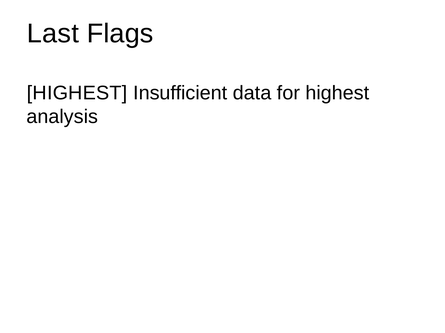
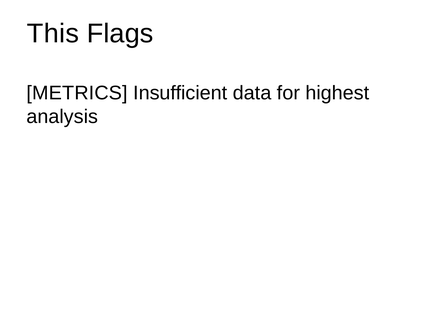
Last: Last -> This
HIGHEST at (77, 93): HIGHEST -> METRICS
